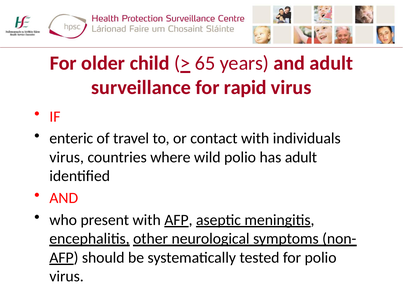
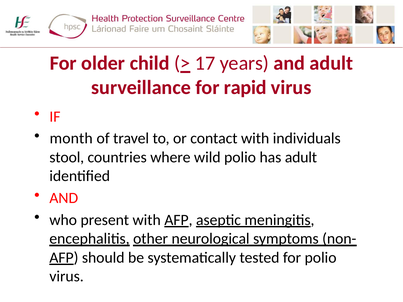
65: 65 -> 17
enteric: enteric -> month
virus at (67, 157): virus -> stool
